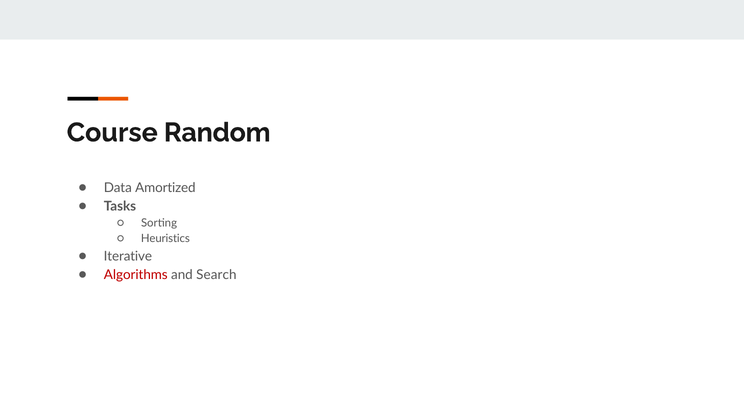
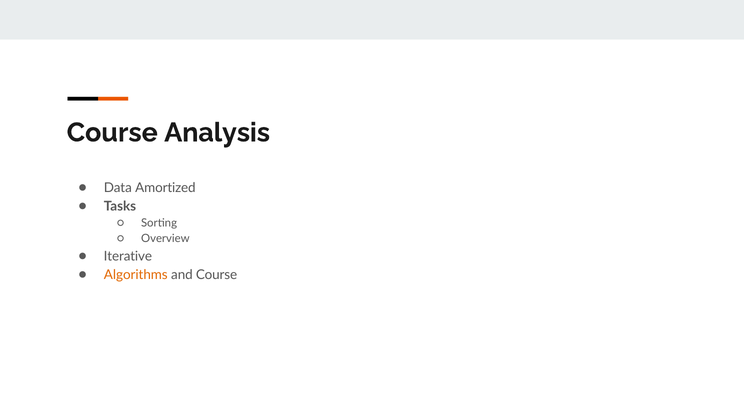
Random: Random -> Analysis
Heuristics: Heuristics -> Overview
Algorithms colour: red -> orange
and Search: Search -> Course
